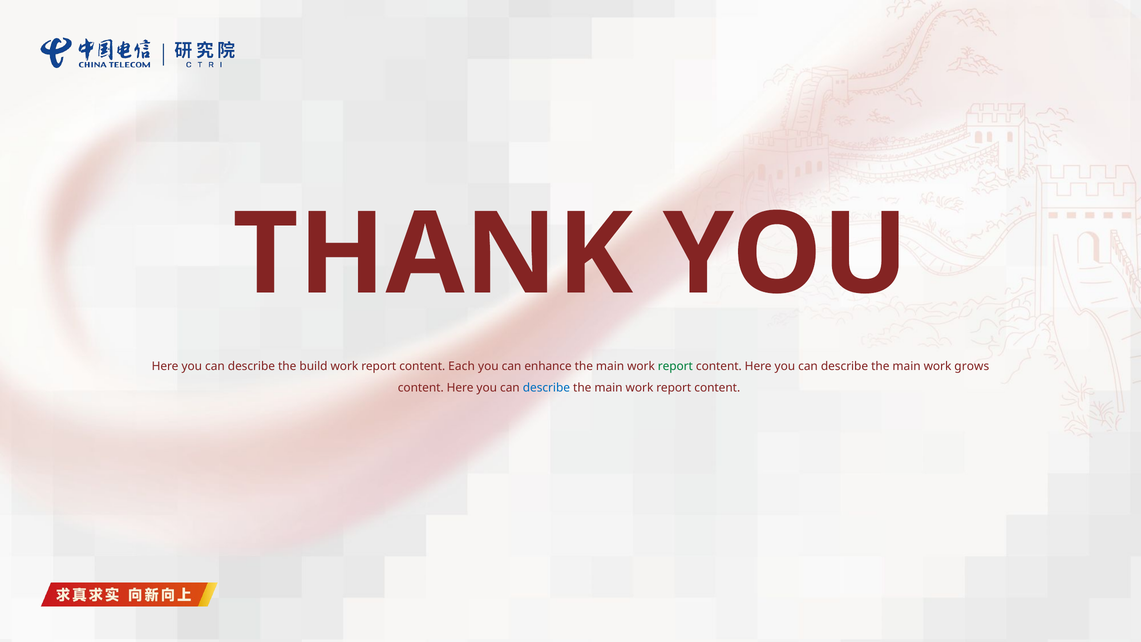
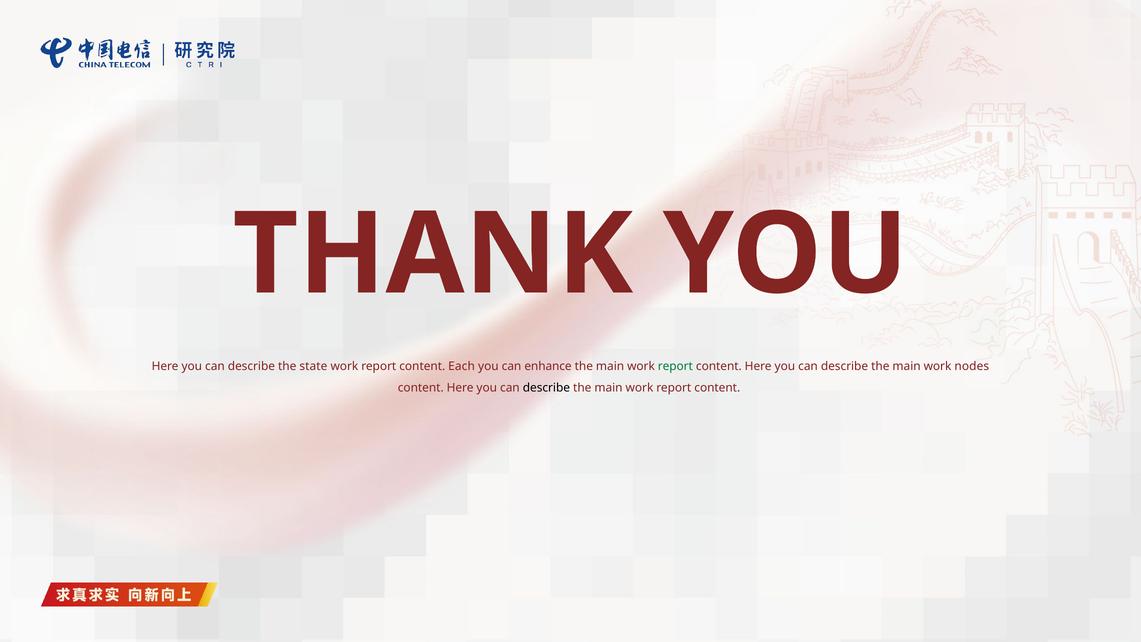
build: build -> state
grows: grows -> nodes
describe at (546, 388) colour: blue -> black
